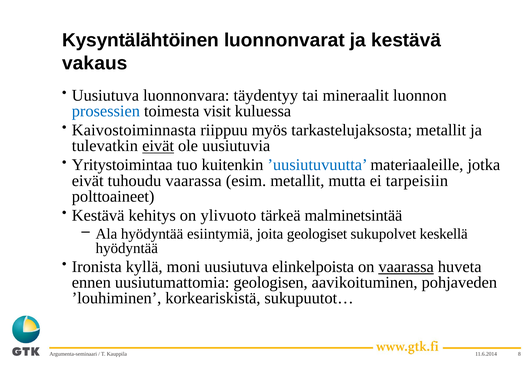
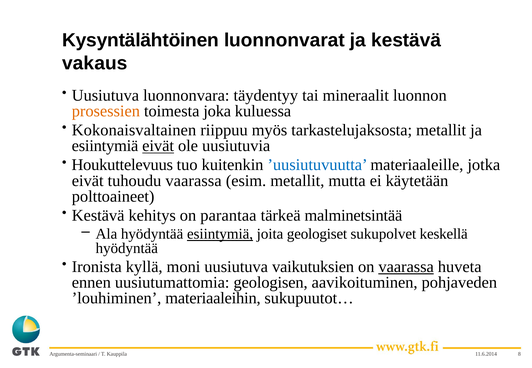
prosessien colour: blue -> orange
visit: visit -> joka
Kaivostoiminnasta: Kaivostoiminnasta -> Kokonaisvaltainen
tulevatkin at (105, 146): tulevatkin -> esiintymiä
Yritystoimintaa: Yritystoimintaa -> Houkuttelevuus
tarpeisiin: tarpeisiin -> käytetään
ylivuoto: ylivuoto -> parantaa
esiintymiä at (220, 234) underline: none -> present
elinkelpoista: elinkelpoista -> vaikutuksien
korkeariskistä: korkeariskistä -> materiaaleihin
